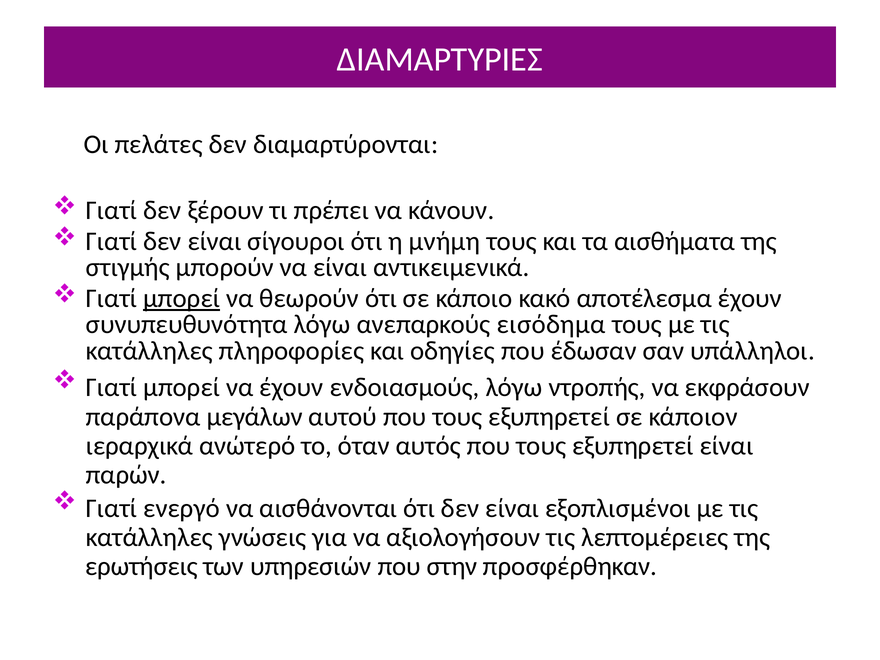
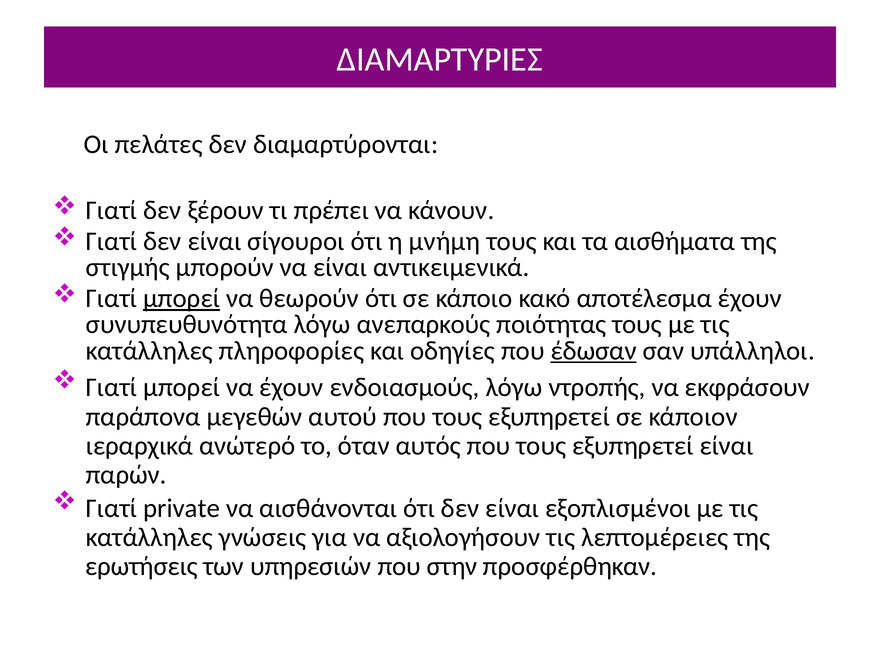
εισόδημα: εισόδημα -> ποιότητας
έδωσαν underline: none -> present
μεγάλων: μεγάλων -> μεγεθών
ενεργό: ενεργό -> private
